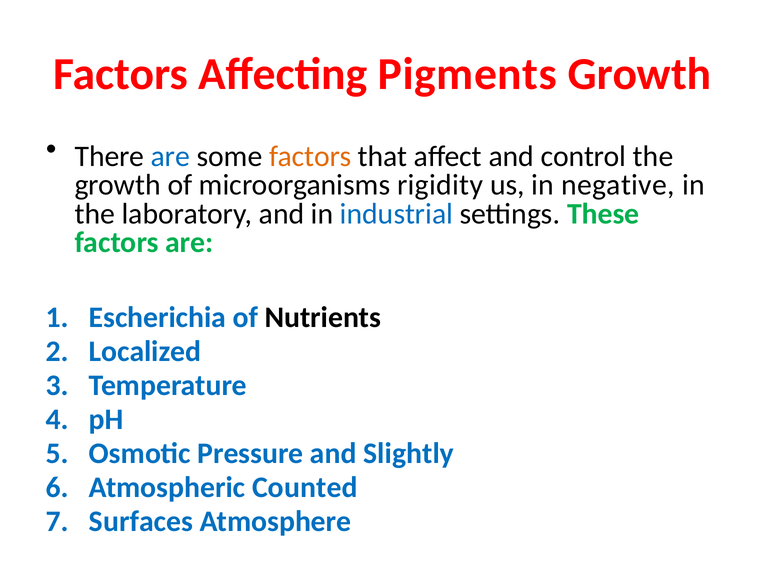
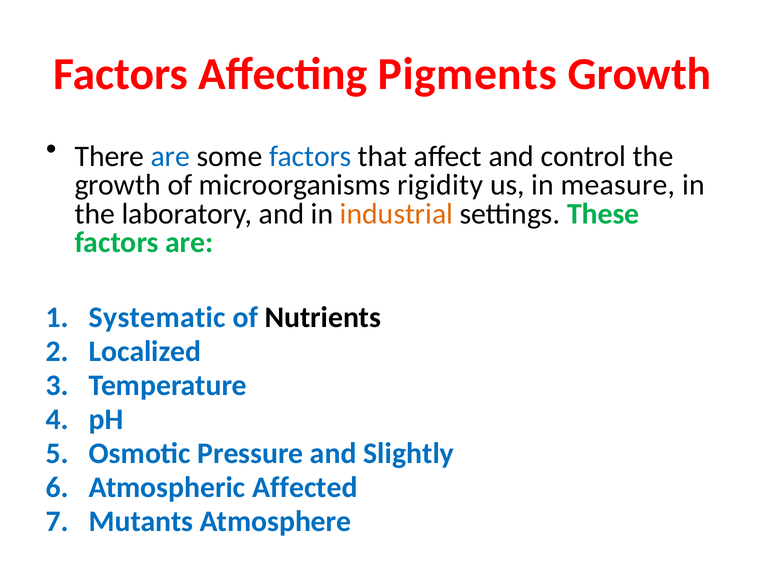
factors at (310, 156) colour: orange -> blue
negative: negative -> measure
industrial colour: blue -> orange
Escherichia: Escherichia -> Systematic
Counted: Counted -> Affected
Surfaces: Surfaces -> Mutants
